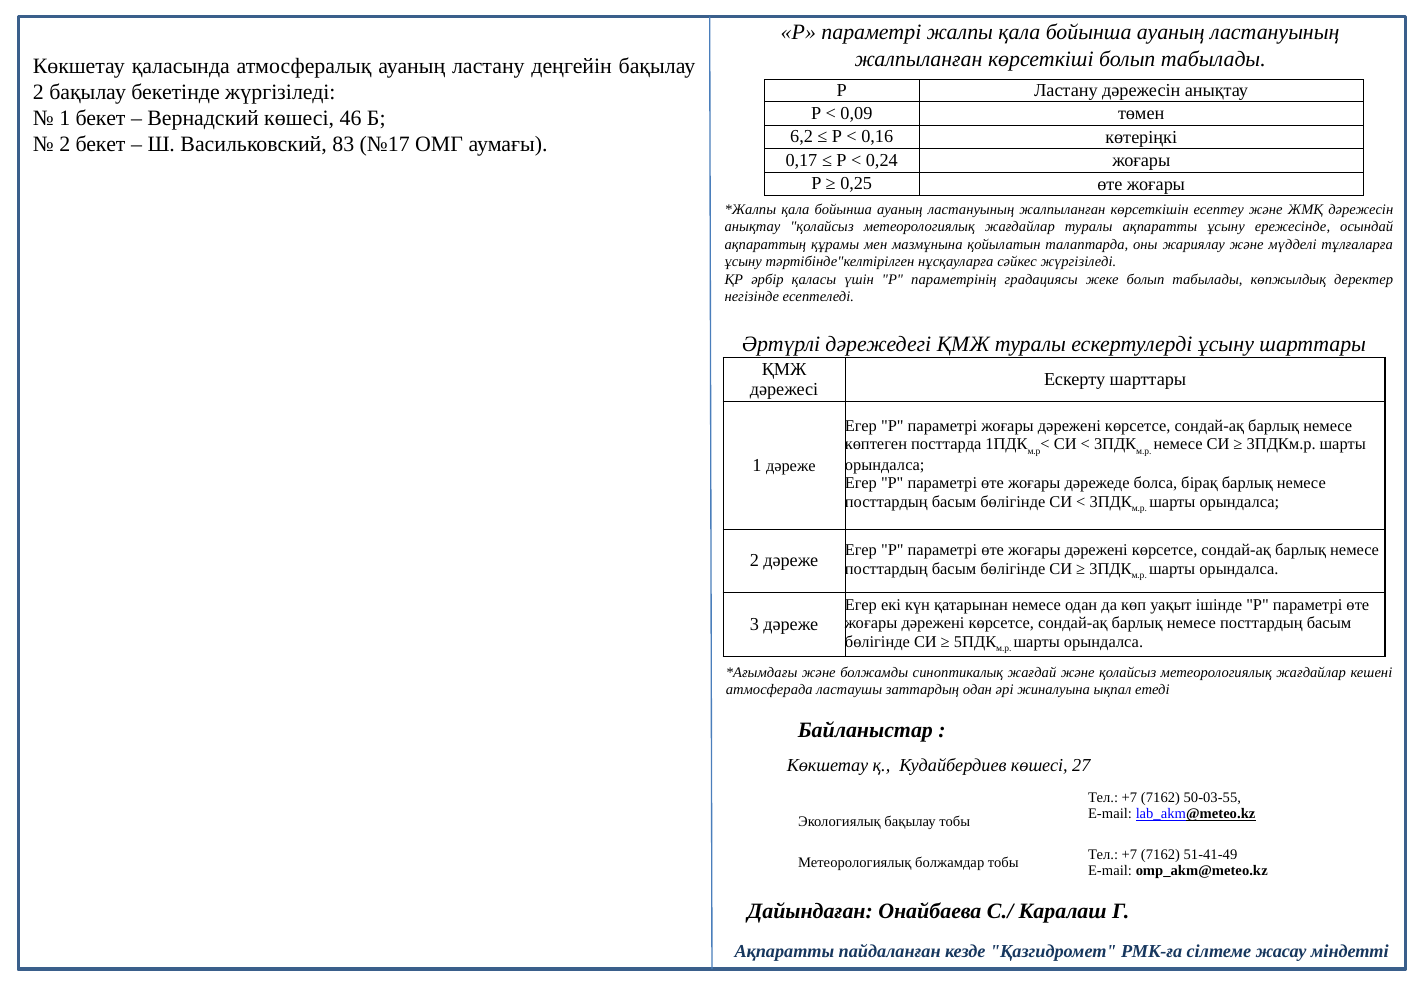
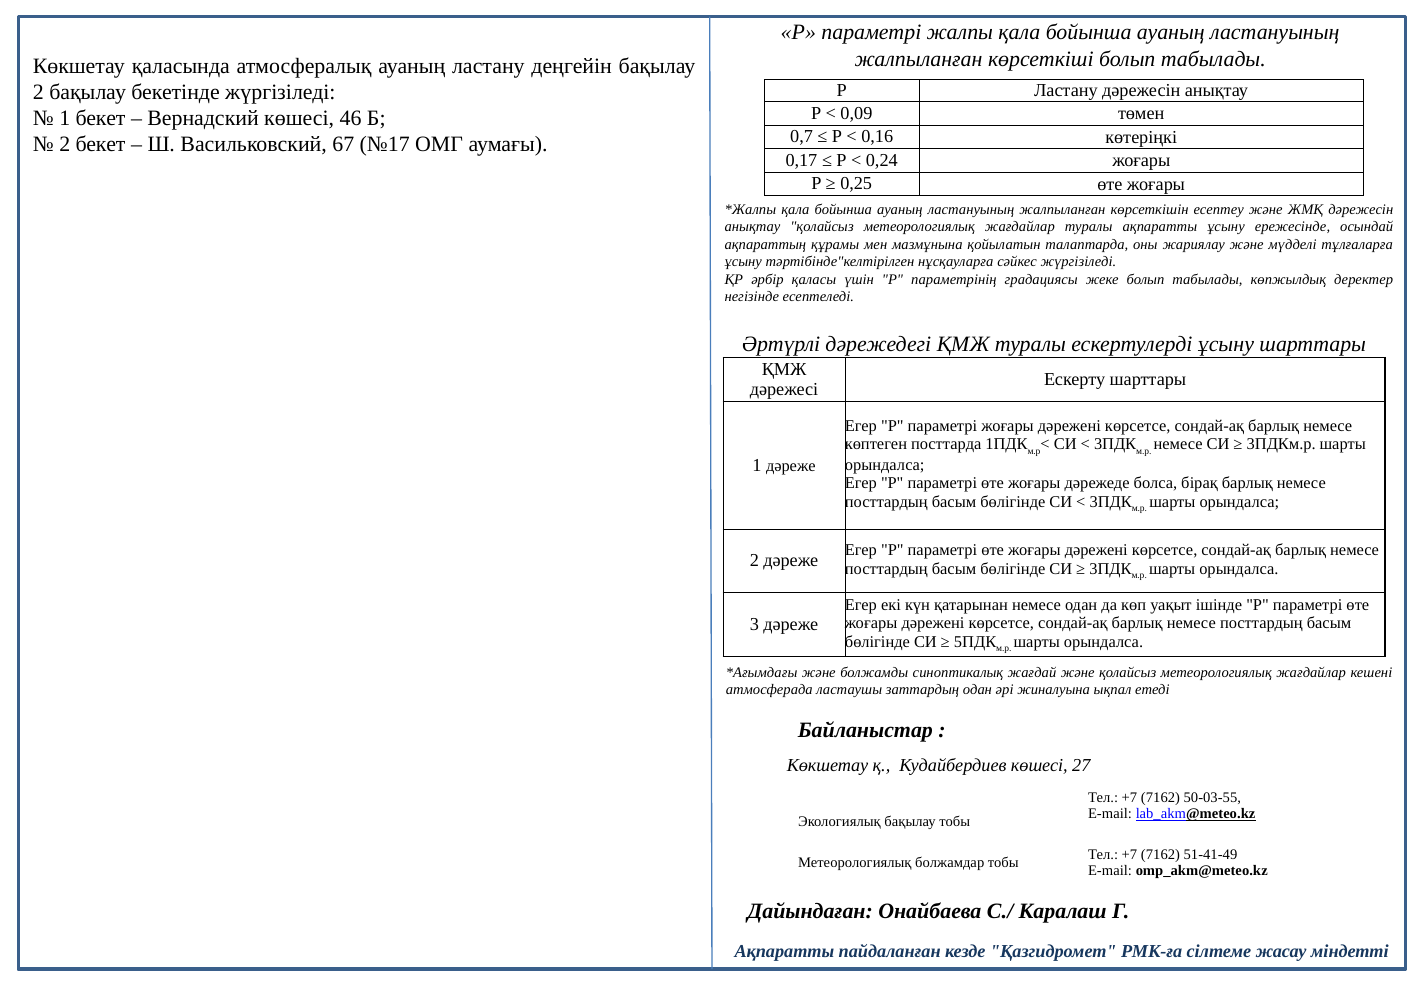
6,2: 6,2 -> 0,7
83: 83 -> 67
